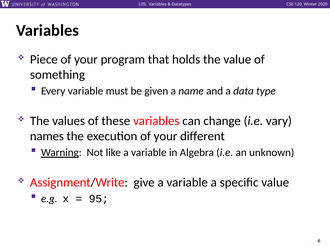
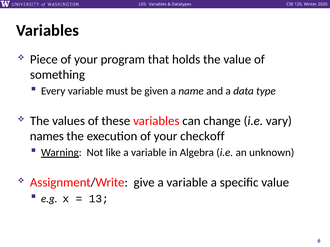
different: different -> checkoff
95: 95 -> 13
